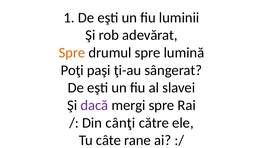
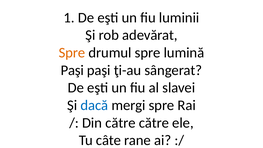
Poţi at (72, 70): Poţi -> Paşi
dacă colour: purple -> blue
Din cânţi: cânţi -> către
